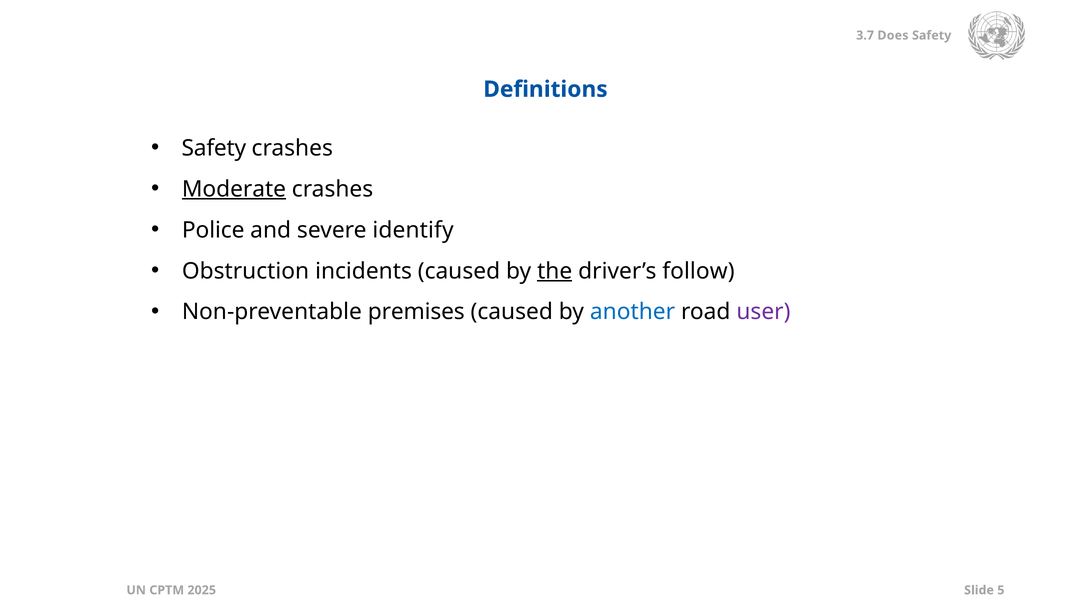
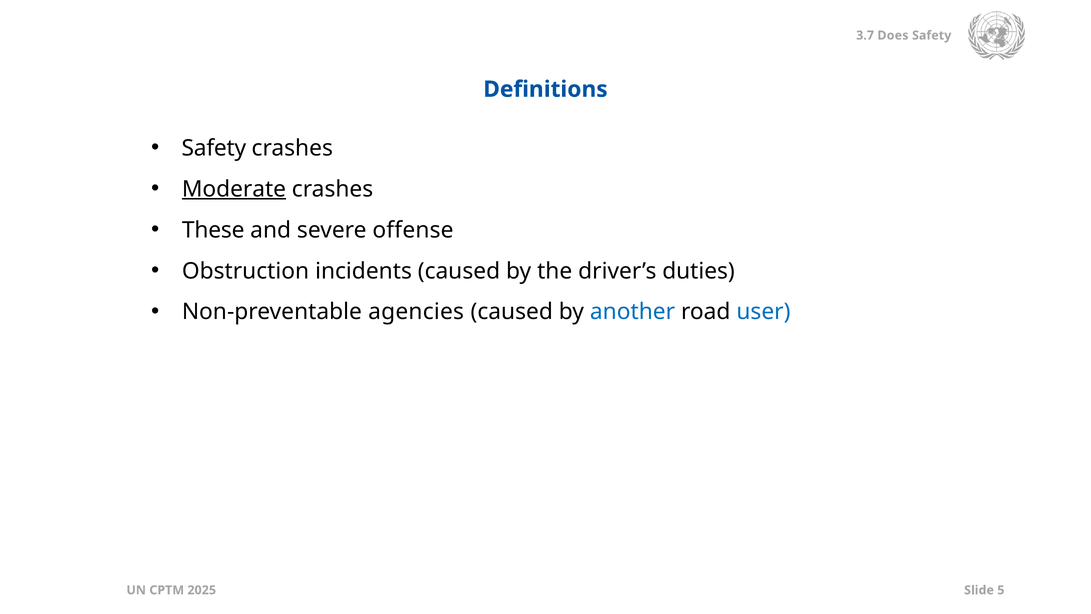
Police: Police -> These
identify: identify -> offense
the underline: present -> none
follow: follow -> duties
premises: premises -> agencies
user colour: purple -> blue
